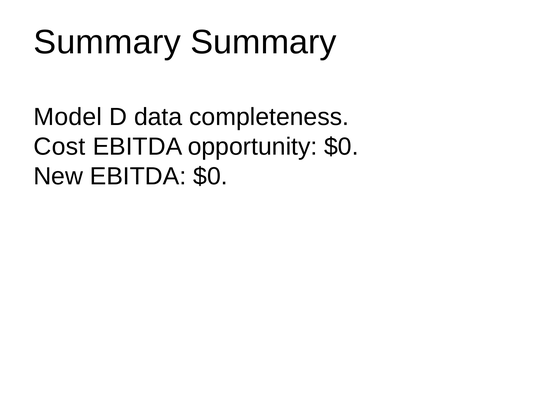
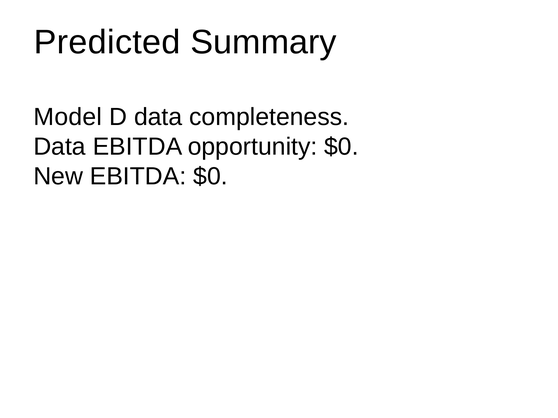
Summary at (107, 42): Summary -> Predicted
Cost at (59, 147): Cost -> Data
